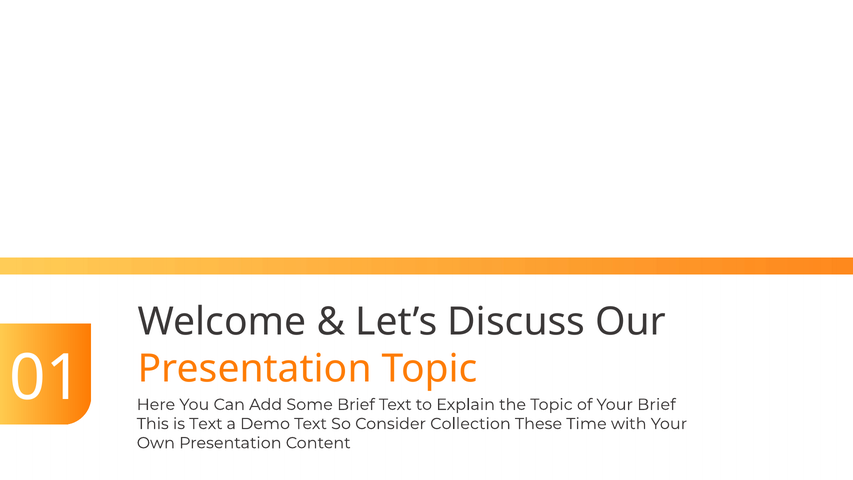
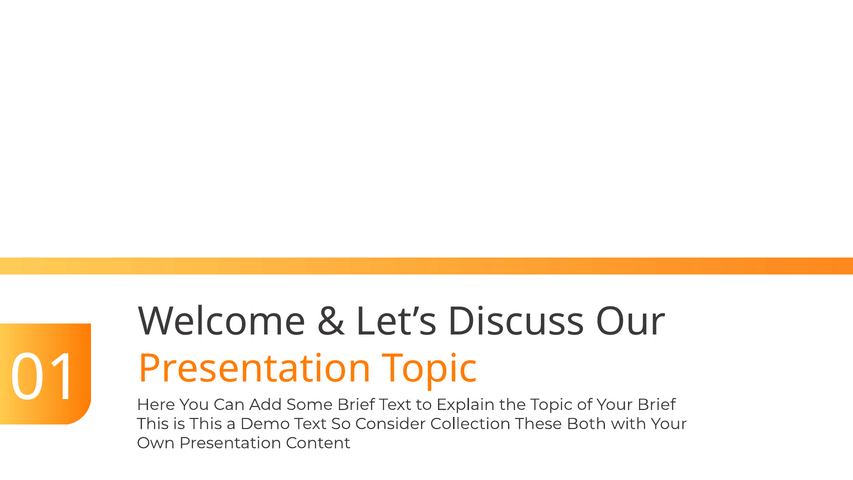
is Text: Text -> This
Time: Time -> Both
